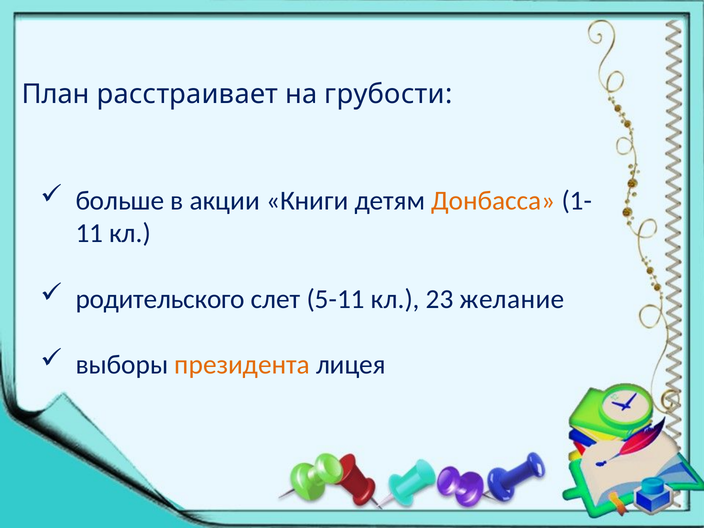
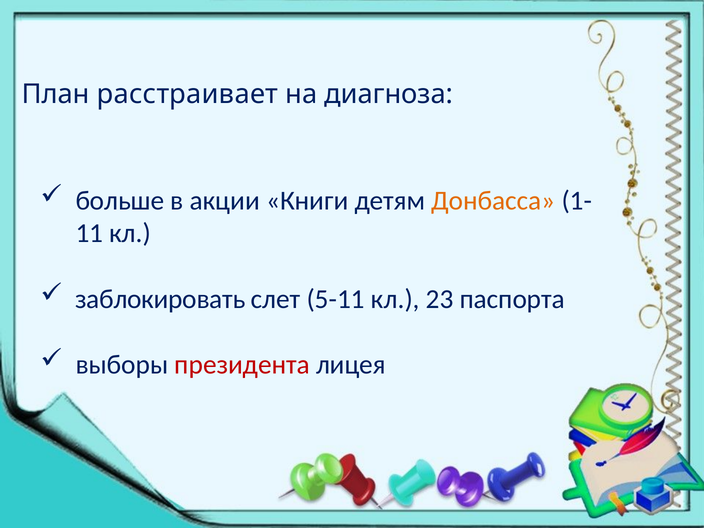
грубости: грубости -> диагноза
родительского: родительского -> заблокировать
желание: желание -> паспорта
президента colour: orange -> red
